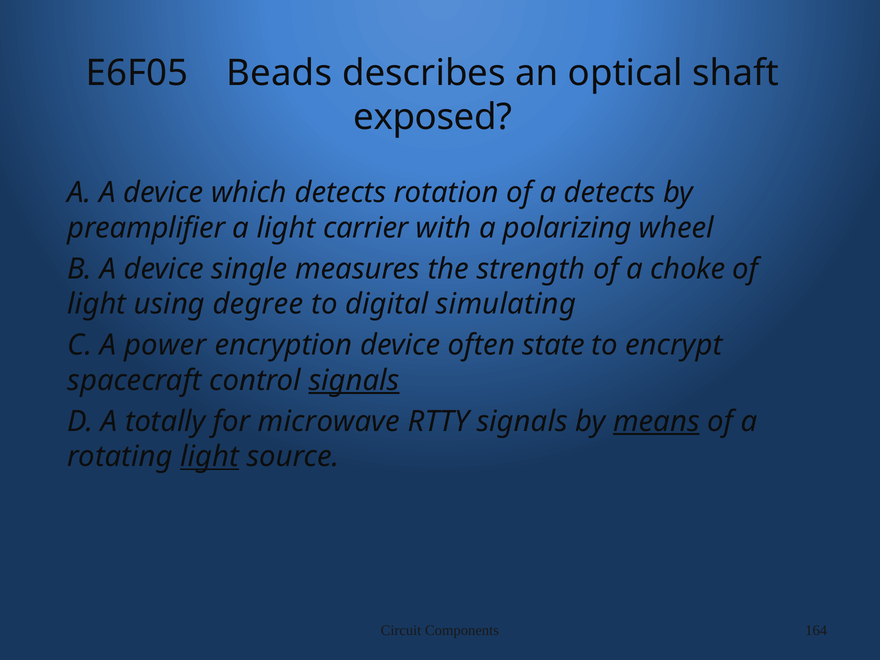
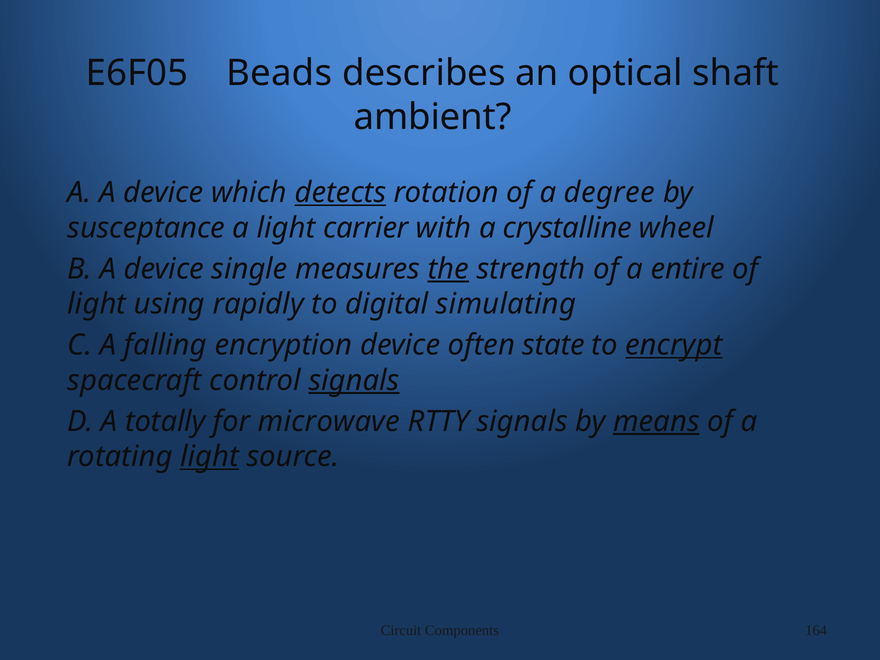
exposed: exposed -> ambient
detects at (340, 193) underline: none -> present
a detects: detects -> degree
preamplifier: preamplifier -> susceptance
polarizing: polarizing -> crystalline
the underline: none -> present
choke: choke -> entire
degree: degree -> rapidly
power: power -> falling
encrypt underline: none -> present
